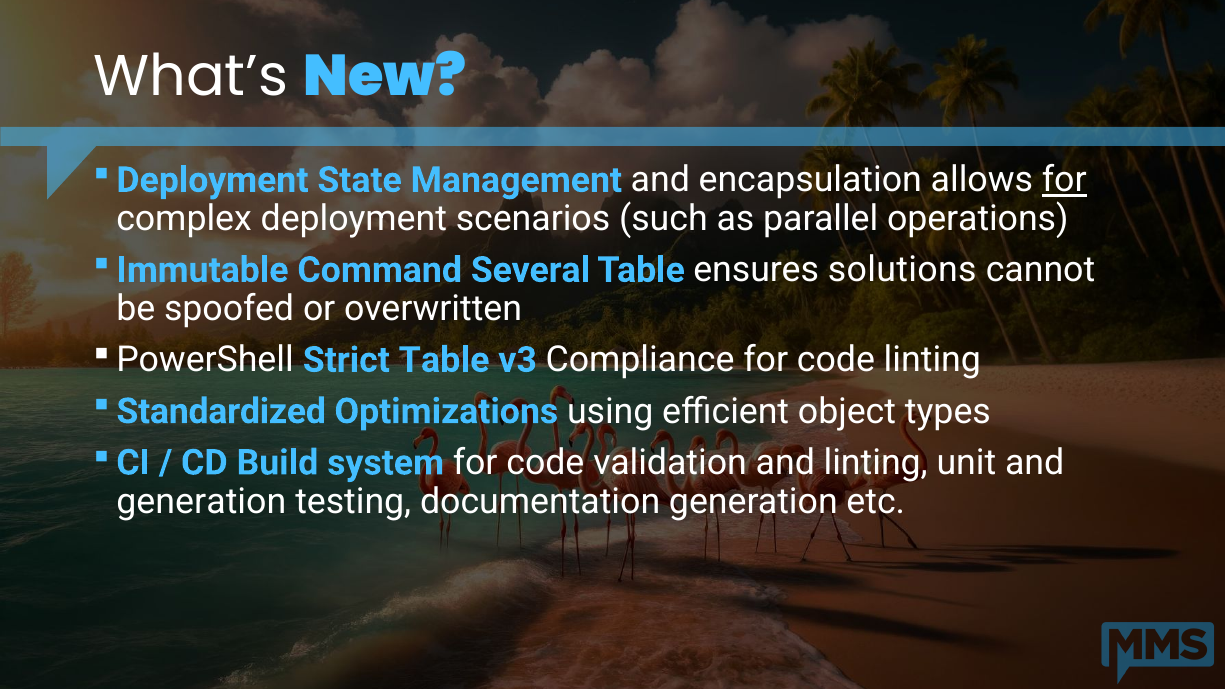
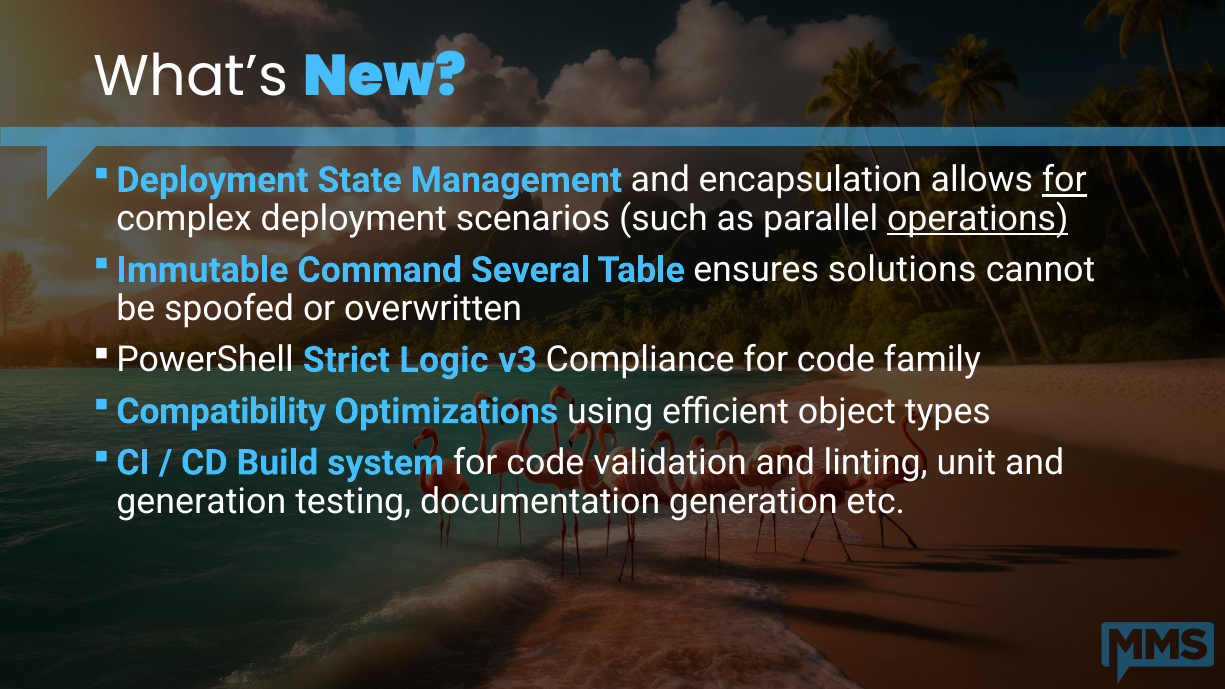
operations underline: none -> present
Strict Table: Table -> Logic
code linting: linting -> family
Standardized: Standardized -> Compatibility
